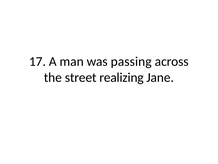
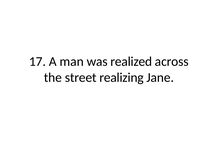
passing: passing -> realized
